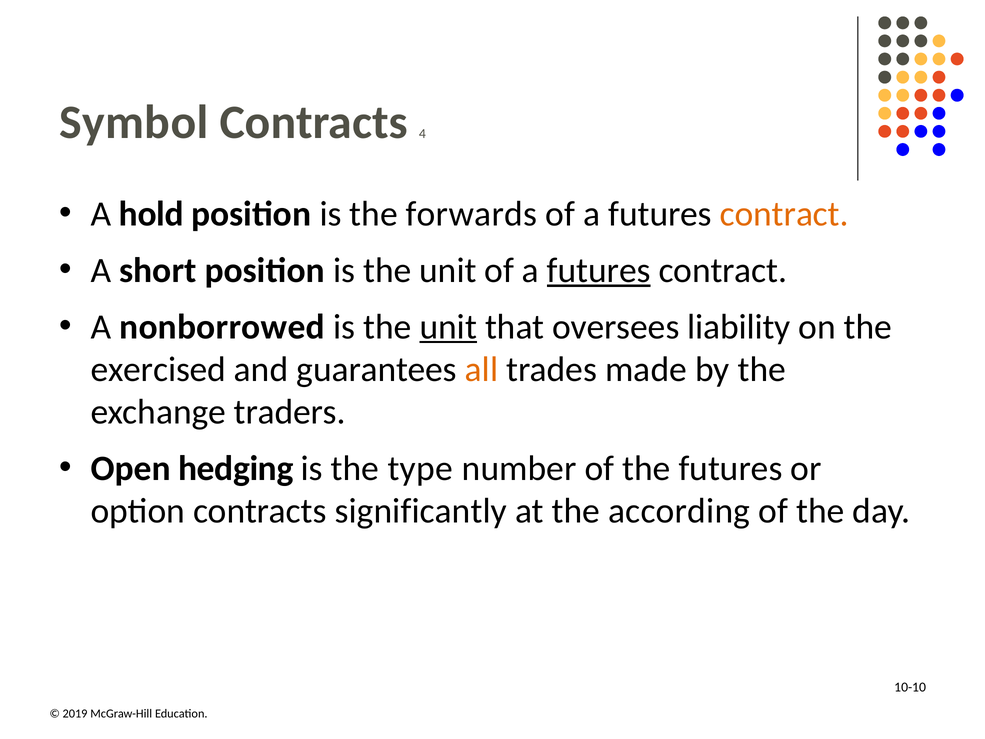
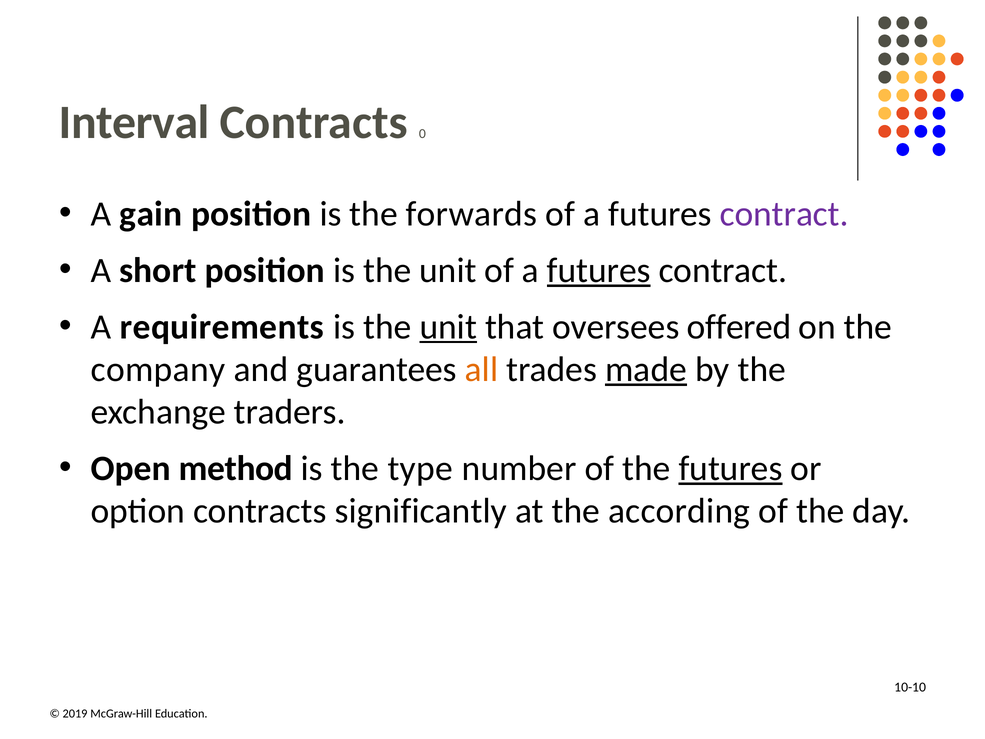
Symbol: Symbol -> Interval
4: 4 -> 0
hold: hold -> gain
contract at (784, 214) colour: orange -> purple
nonborrowed: nonborrowed -> requirements
liability: liability -> offered
exercised: exercised -> company
made underline: none -> present
hedging: hedging -> method
futures at (731, 468) underline: none -> present
